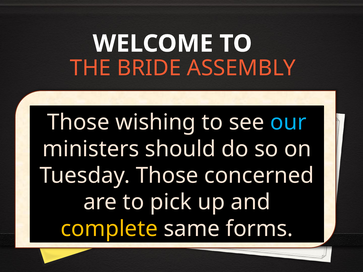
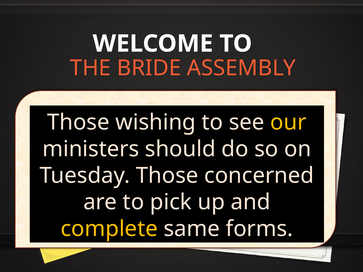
our colour: light blue -> yellow
